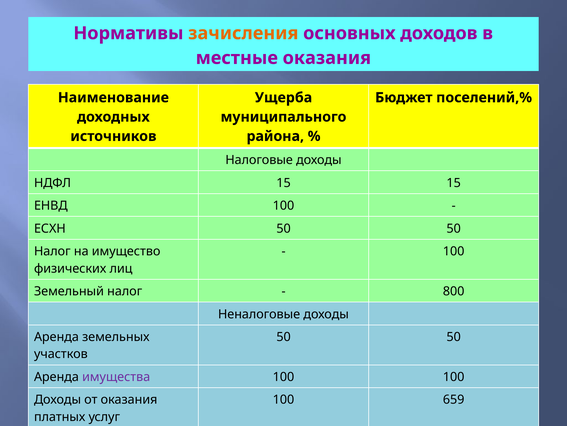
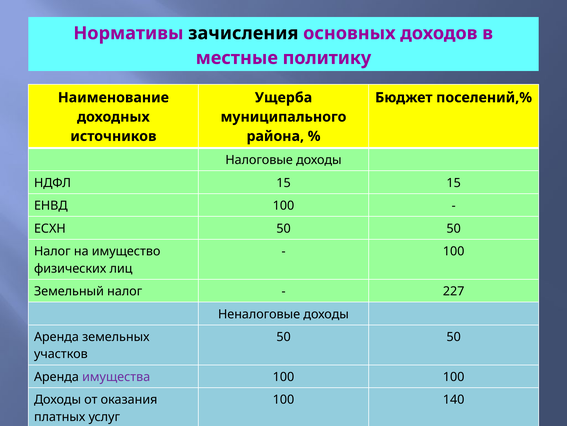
зачисления colour: orange -> black
местные оказания: оказания -> политику
800: 800 -> 227
659: 659 -> 140
